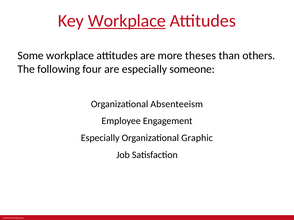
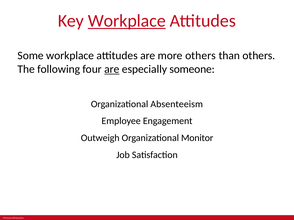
more theses: theses -> others
are at (112, 69) underline: none -> present
Especially at (100, 138): Especially -> Outweigh
Graphic: Graphic -> Monitor
